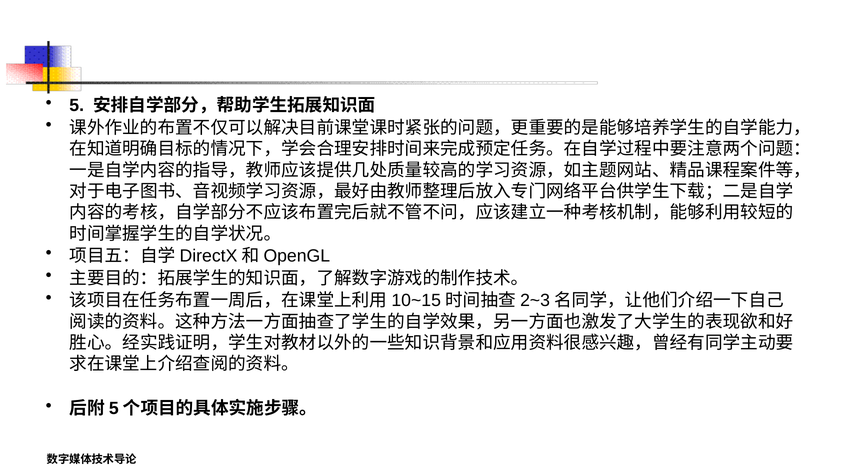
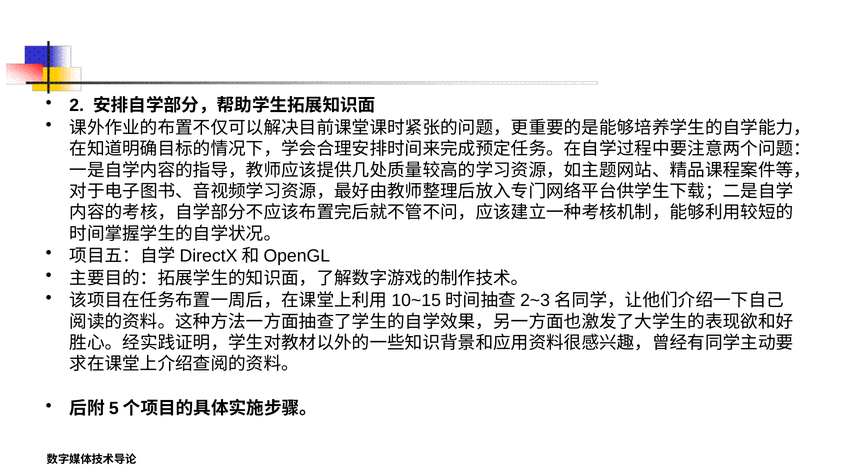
5: 5 -> 2
